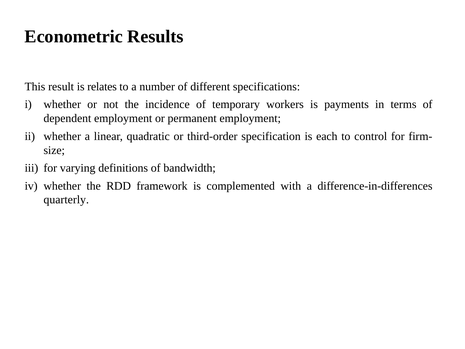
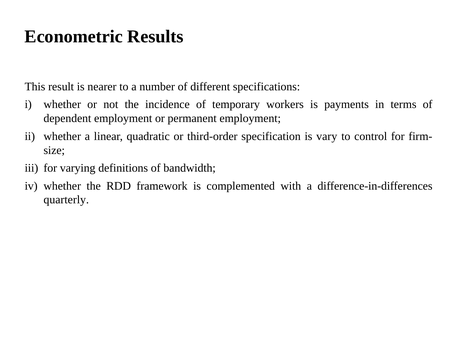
relates: relates -> nearer
each: each -> vary
